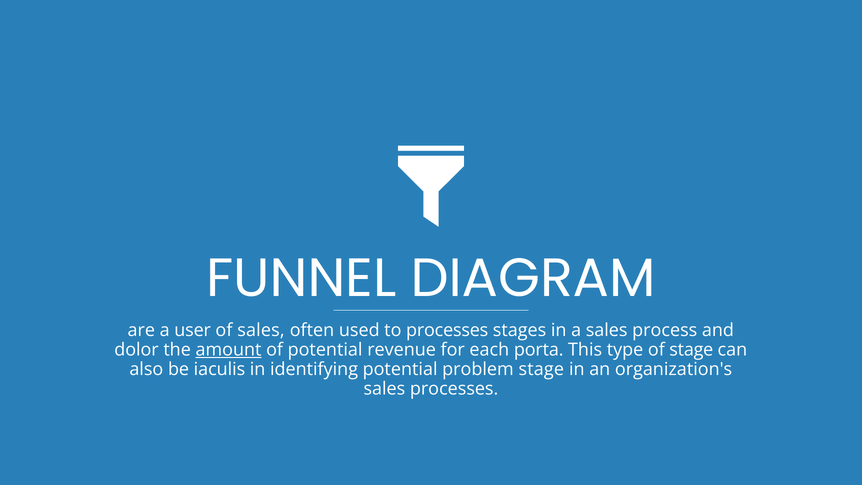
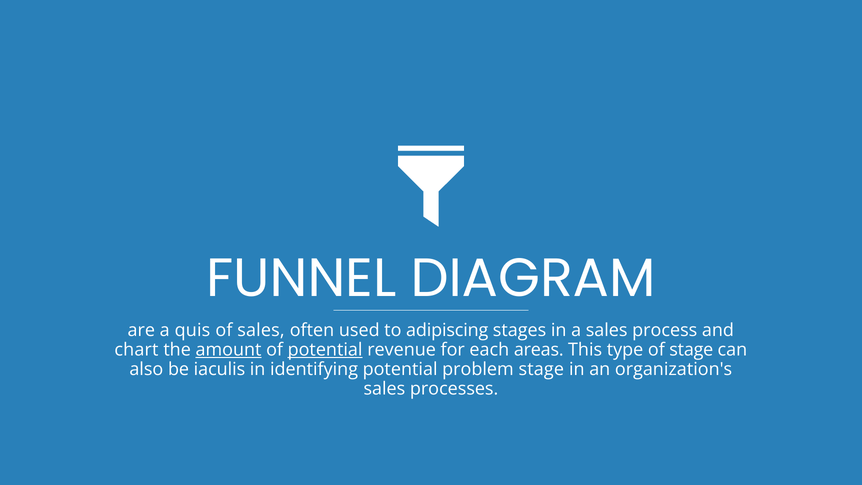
user: user -> quis
to processes: processes -> adipiscing
dolor: dolor -> chart
potential at (325, 350) underline: none -> present
porta: porta -> areas
